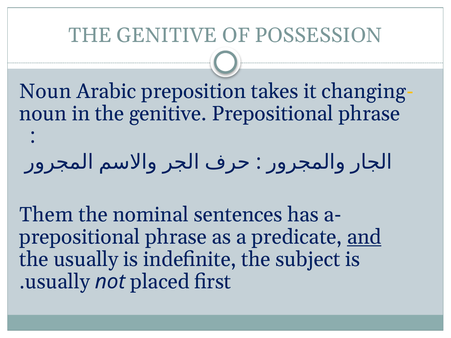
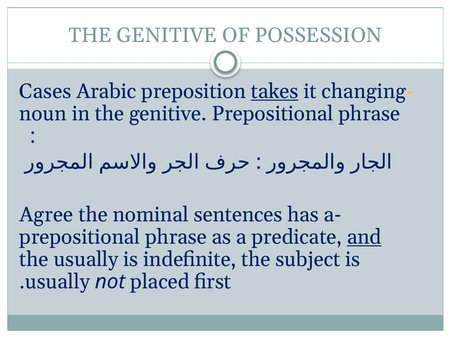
Noun at (45, 91): Noun -> Cases
takes underline: none -> present
Them: Them -> Agree
